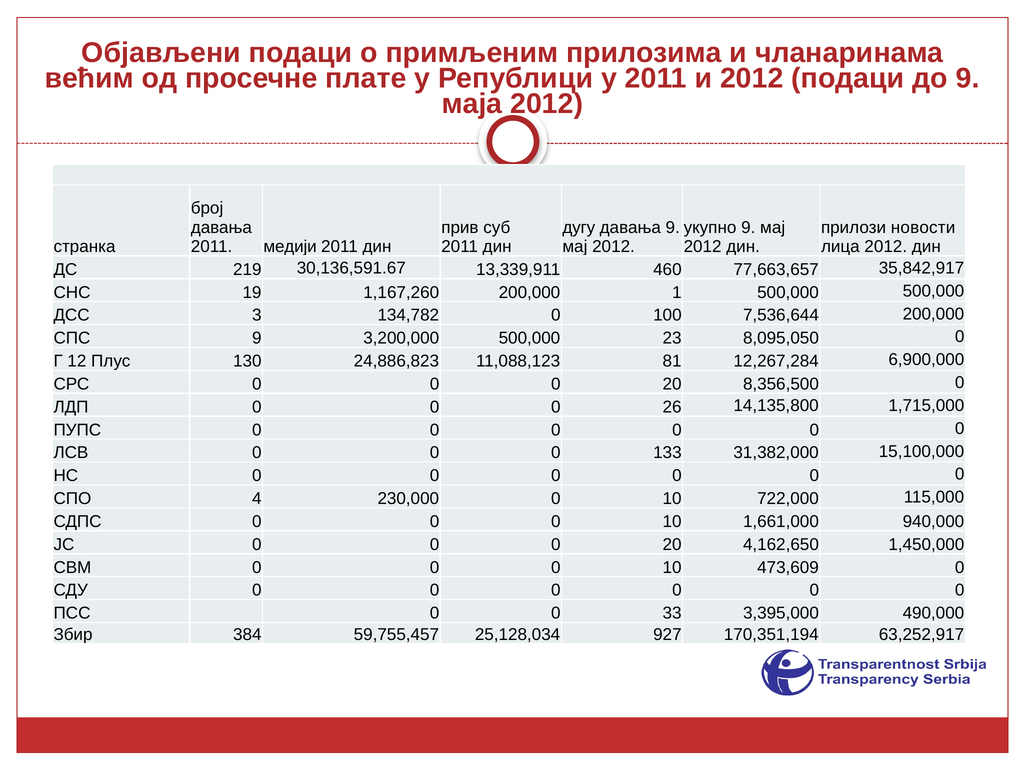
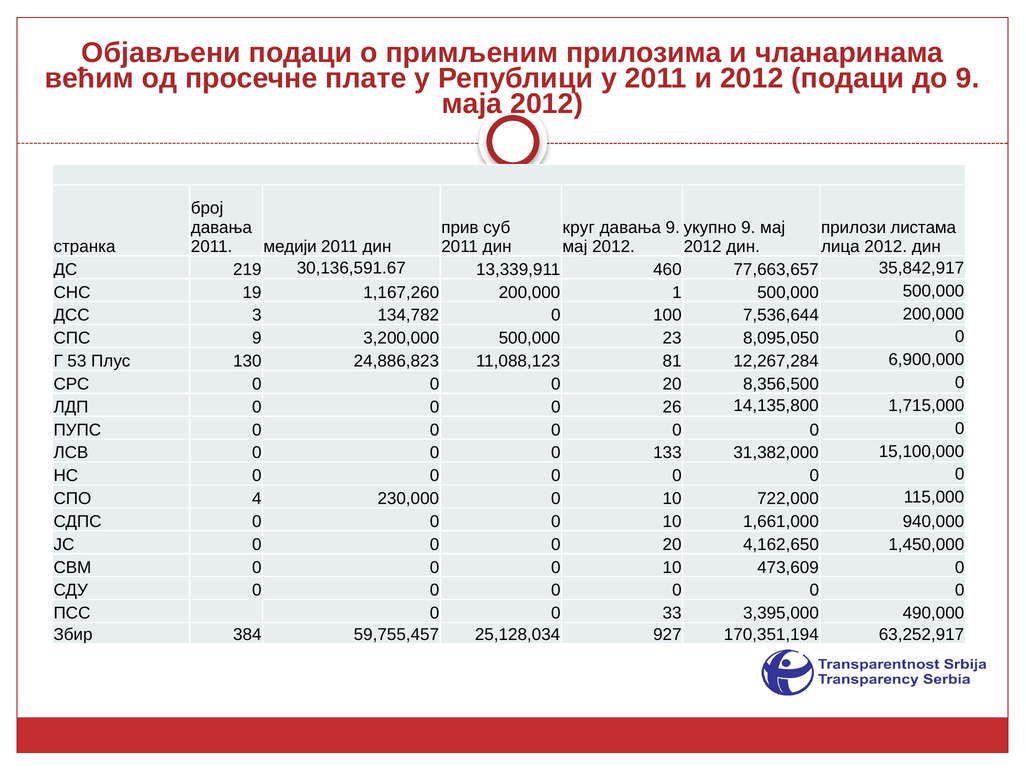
дугу: дугу -> круг
новости: новости -> листама
12: 12 -> 53
